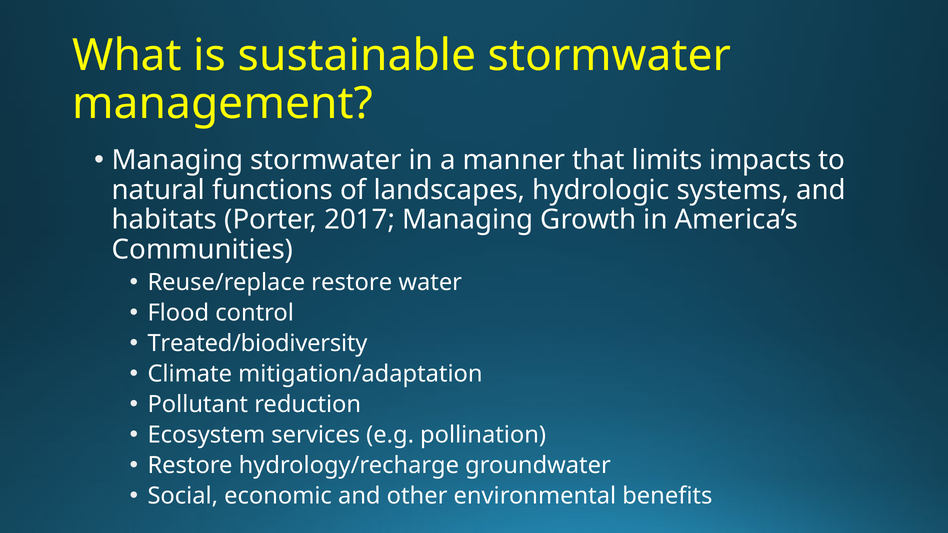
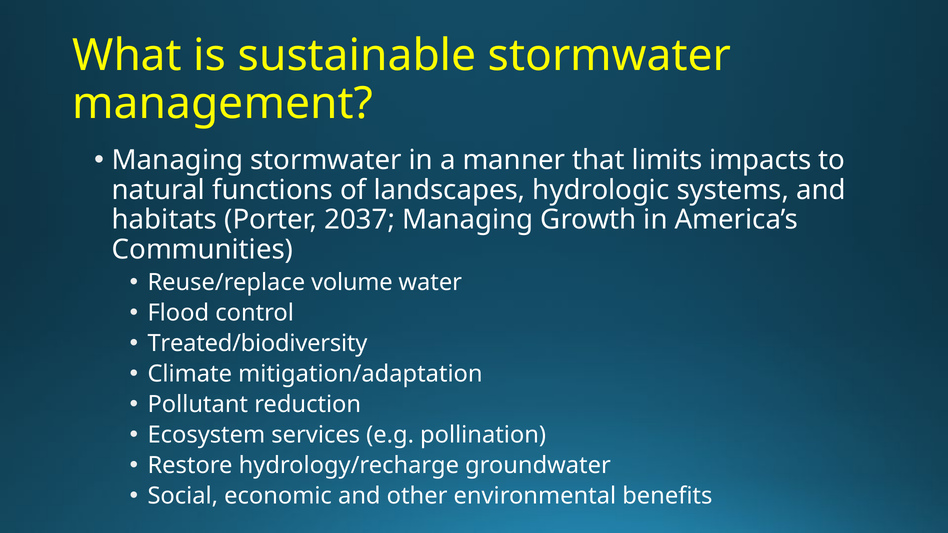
2017: 2017 -> 2037
Reuse/replace restore: restore -> volume
